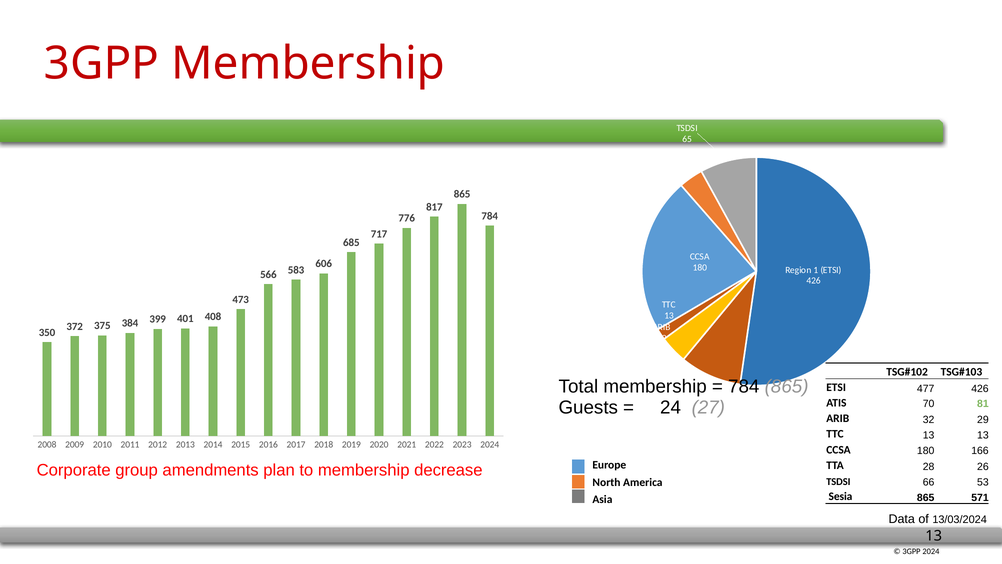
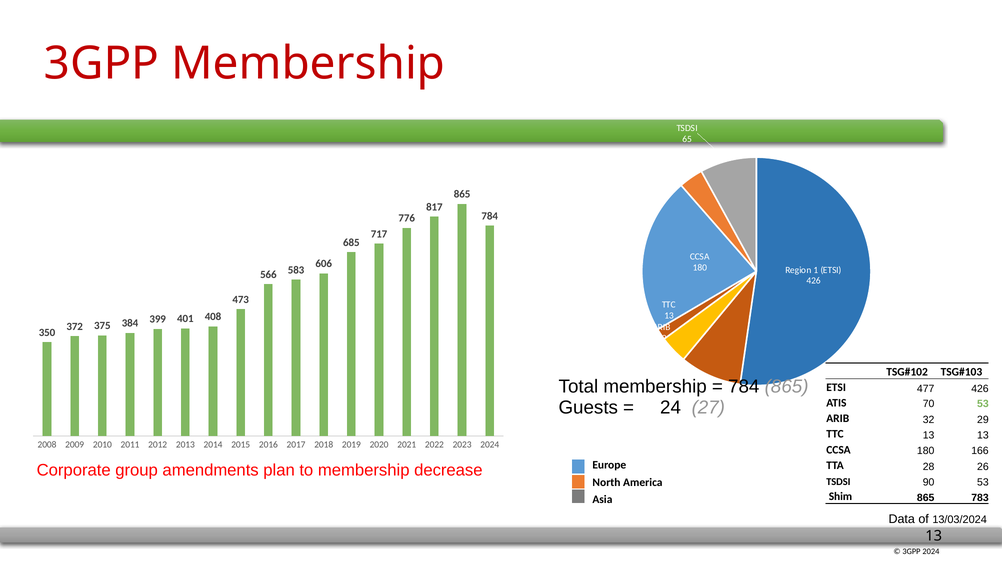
70 81: 81 -> 53
66: 66 -> 90
Sesia: Sesia -> Shim
571: 571 -> 783
